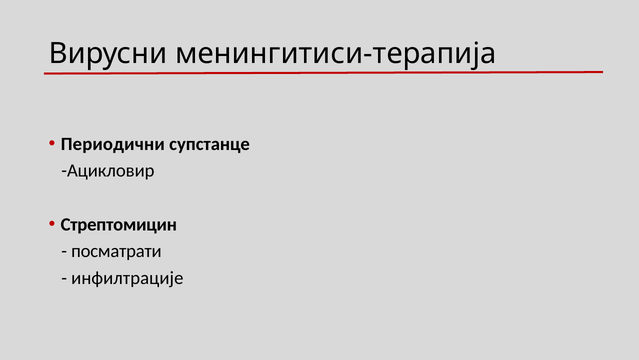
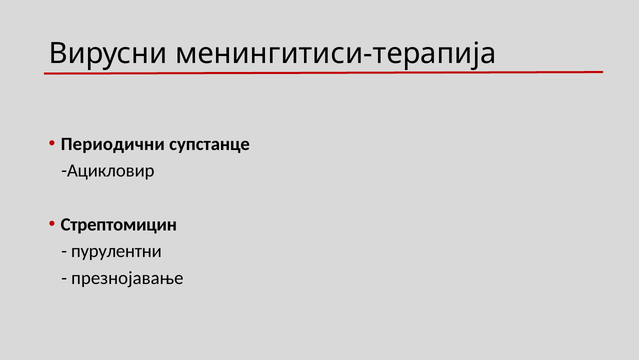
посматрати: посматрати -> пурулентни
инфилтрације: инфилтрације -> презнојавање
